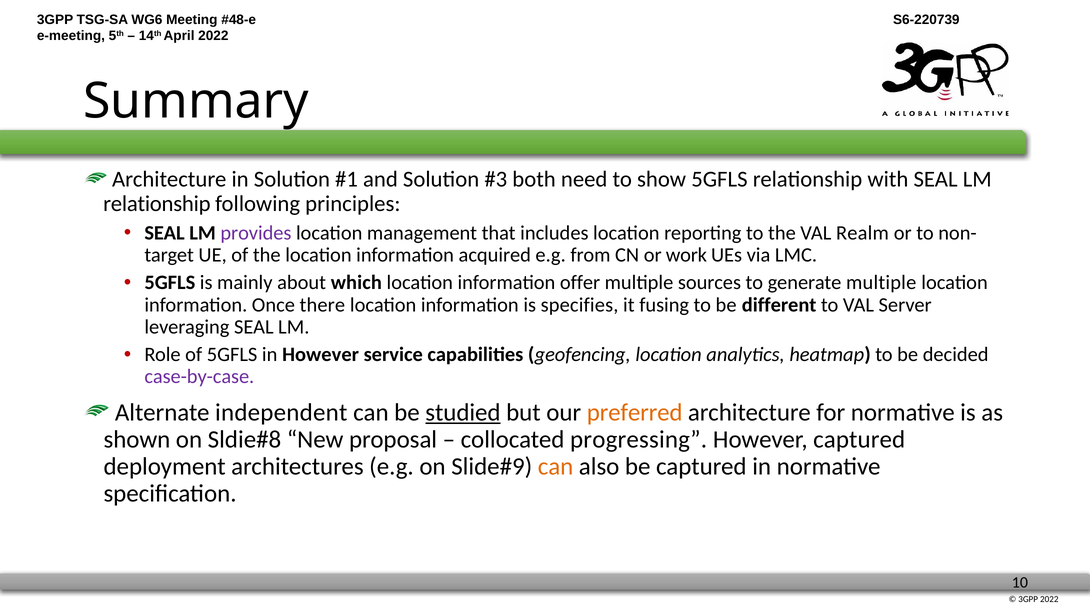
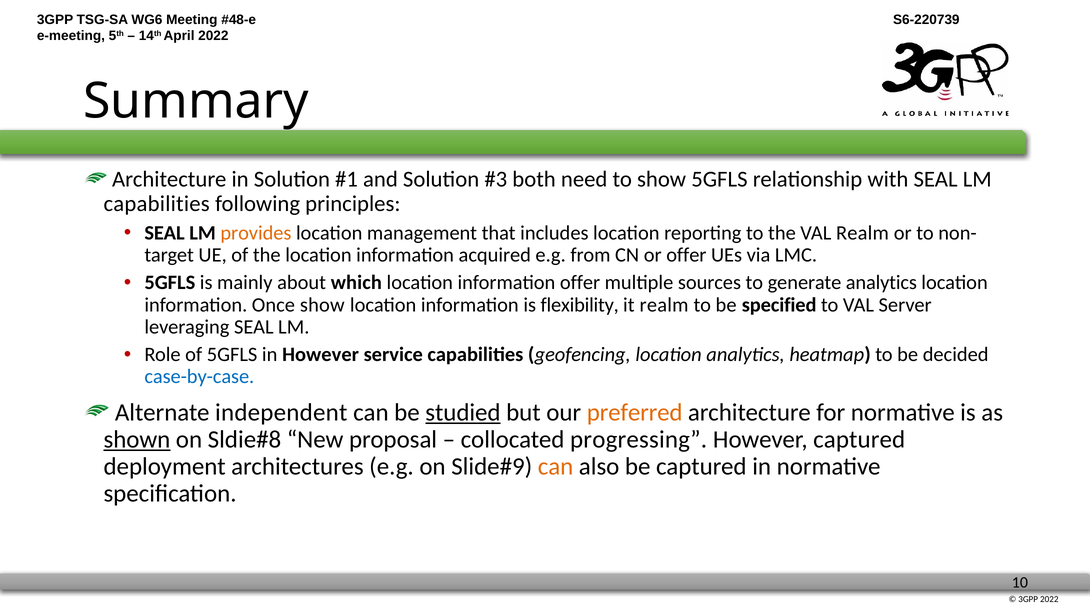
relationship at (157, 204): relationship -> capabilities
provides colour: purple -> orange
or work: work -> offer
generate multiple: multiple -> analytics
Once there: there -> show
specifies: specifies -> flexibility
it fusing: fusing -> realm
different: different -> specified
case-by-case colour: purple -> blue
shown underline: none -> present
